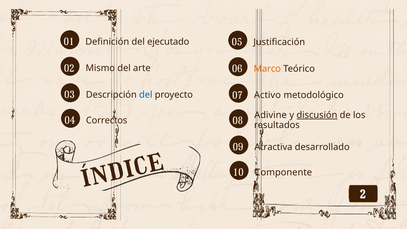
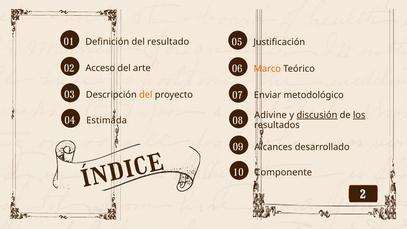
ejecutado: ejecutado -> resultado
Mismo: Mismo -> Acceso
del at (146, 95) colour: blue -> orange
Activo: Activo -> Enviar
los underline: none -> present
Correctos: Correctos -> Estimada
Atractiva: Atractiva -> Alcances
